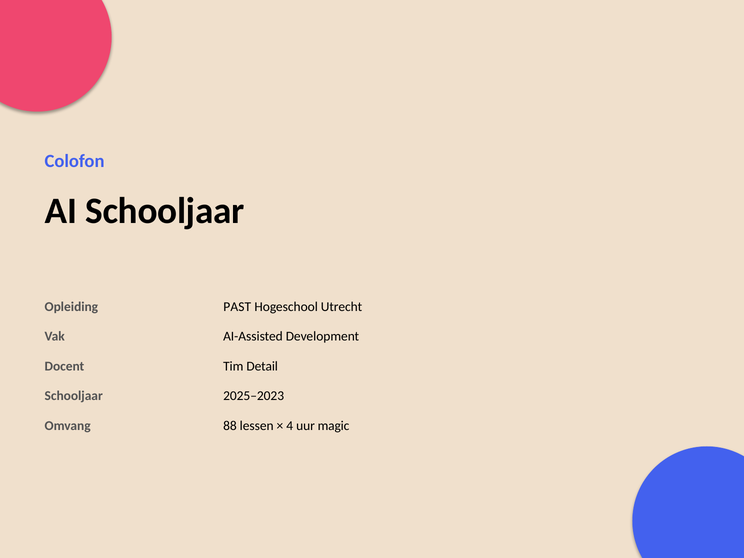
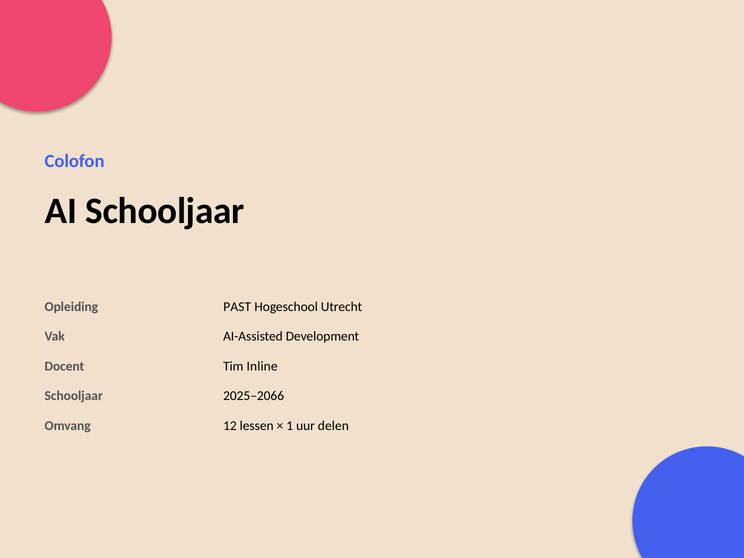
Detail: Detail -> Inline
2025–2023: 2025–2023 -> 2025–2066
88: 88 -> 12
4: 4 -> 1
magic: magic -> delen
